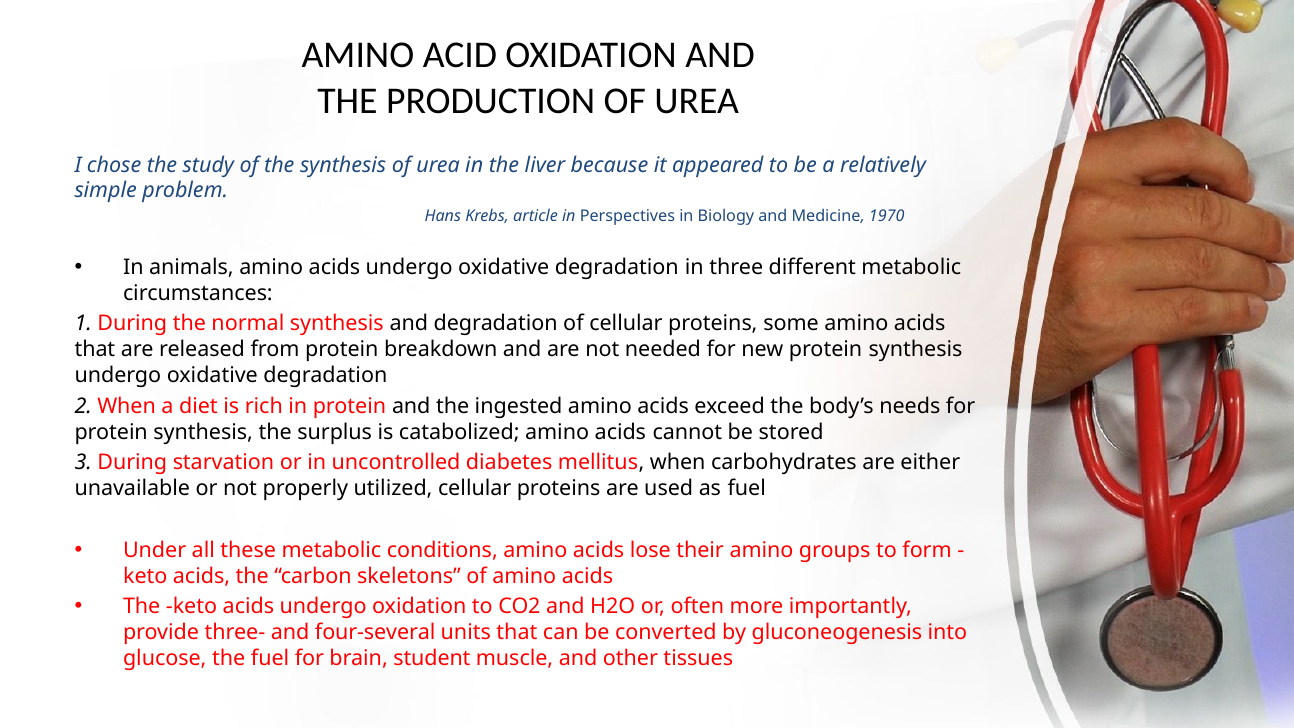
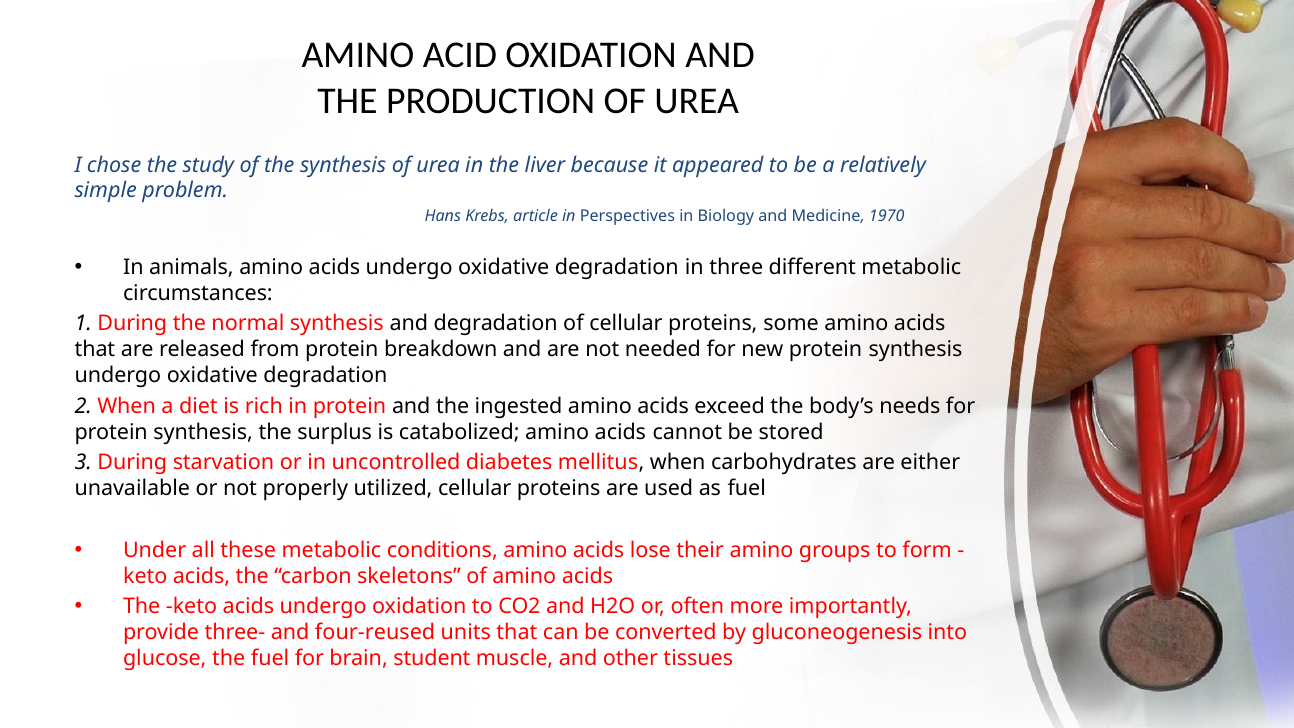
four-several: four-several -> four-reused
